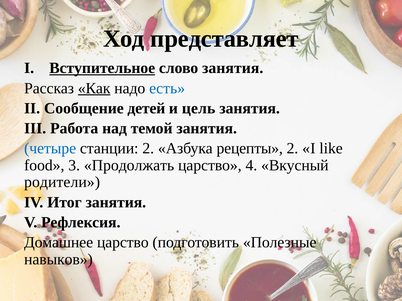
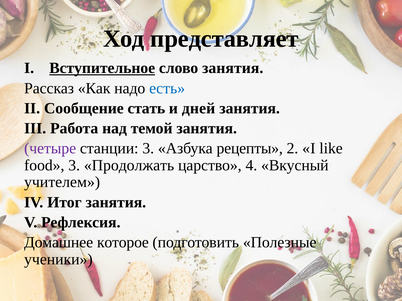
Как underline: present -> none
детей: детей -> стать
цель: цель -> дней
четыре colour: blue -> purple
станции 2: 2 -> 3
родители: родители -> учителем
Домашнее царство: царство -> которое
навыков: навыков -> ученики
